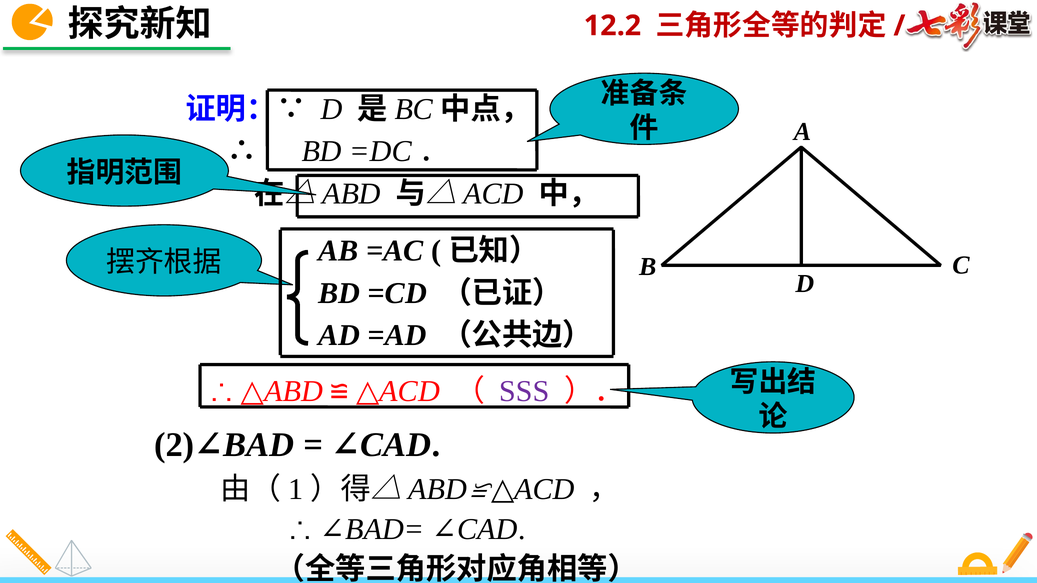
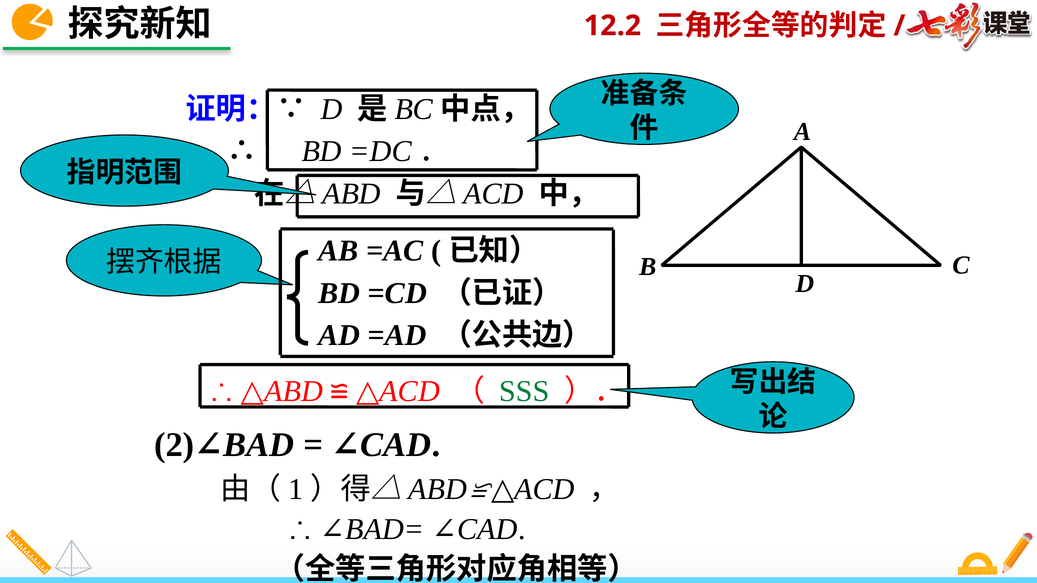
SSS colour: purple -> green
